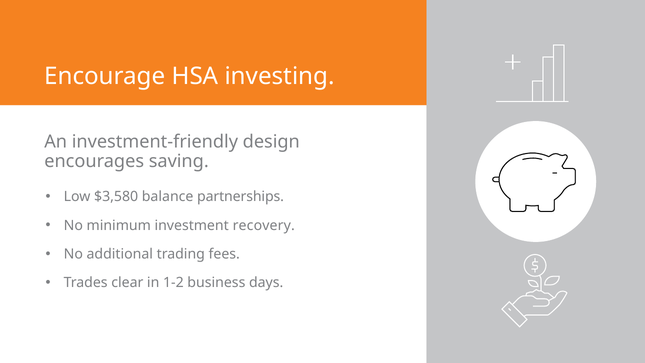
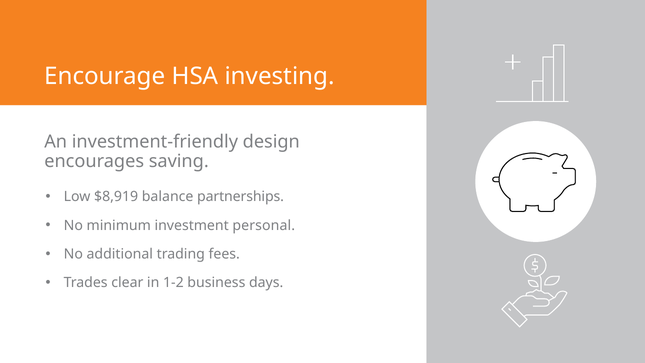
$3,580: $3,580 -> $8,919
recovery: recovery -> personal
